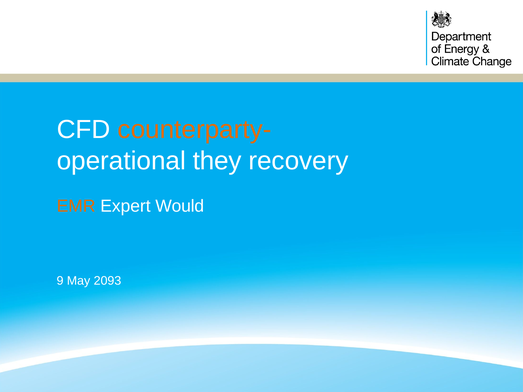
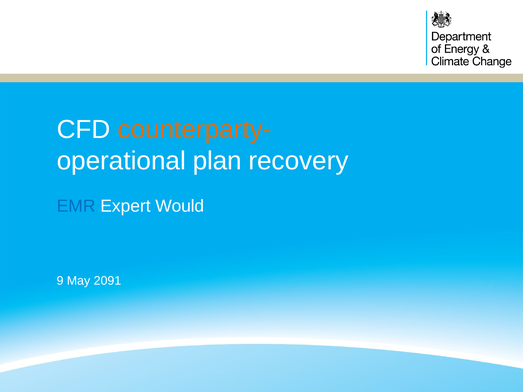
they: they -> plan
EMR colour: orange -> blue
2093: 2093 -> 2091
